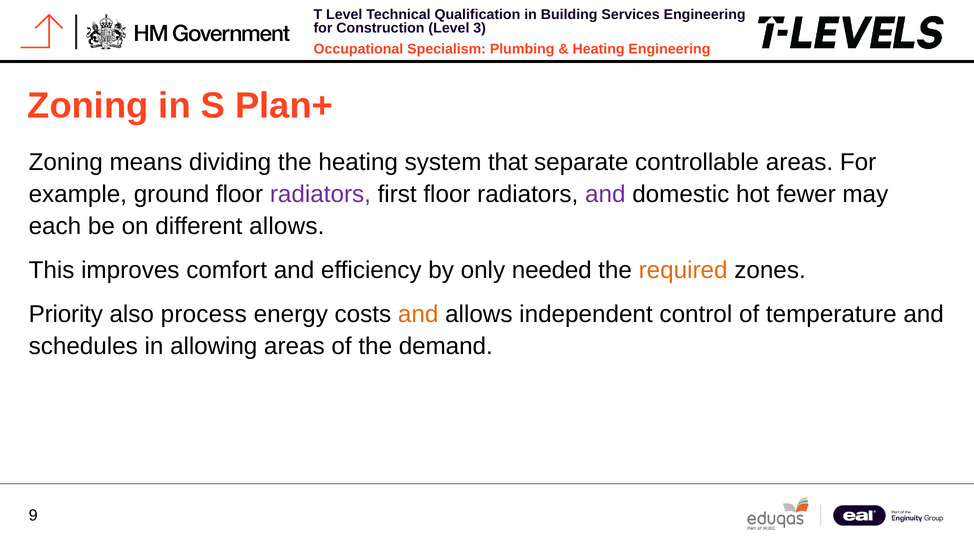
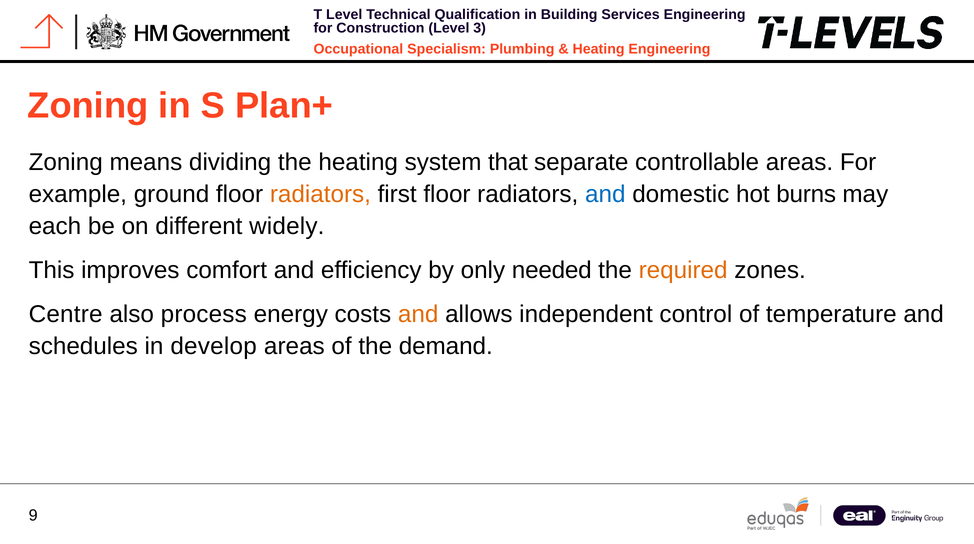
radiators at (320, 194) colour: purple -> orange
and at (605, 194) colour: purple -> blue
fewer: fewer -> burns
different allows: allows -> widely
Priority: Priority -> Centre
allowing: allowing -> develop
